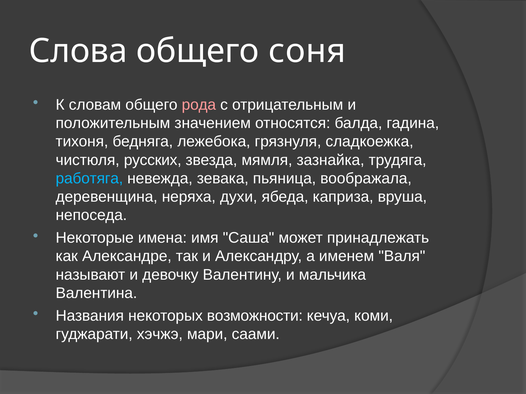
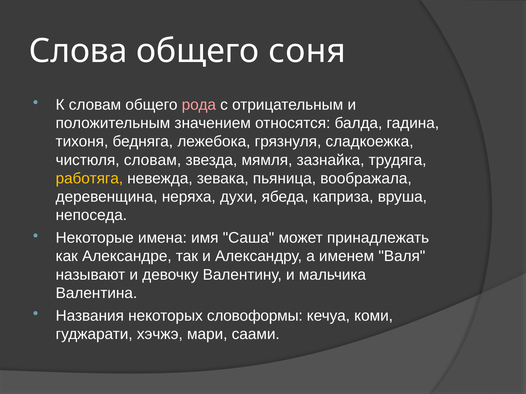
чистюля русских: русских -> словам
работяга colour: light blue -> yellow
возможности: возможности -> словоформы
